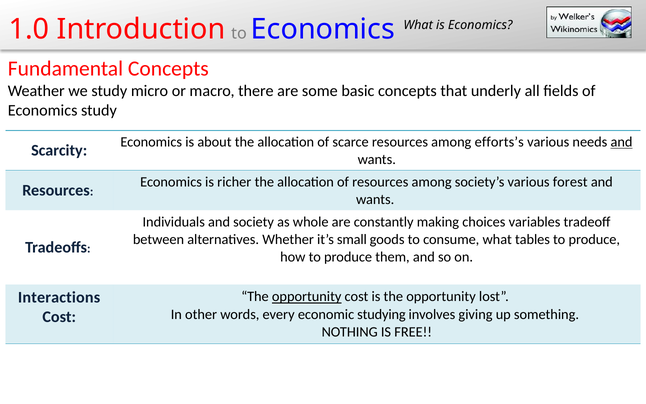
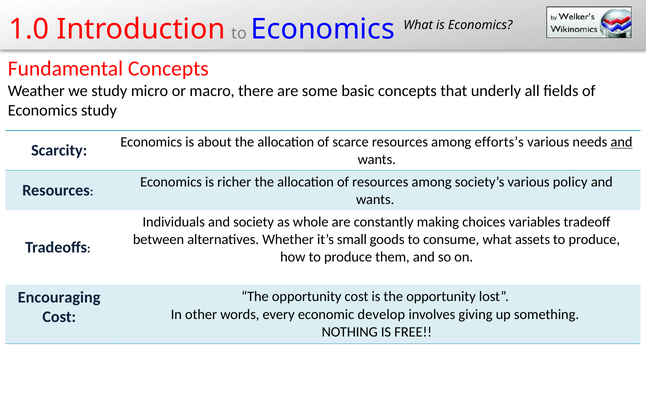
forest: forest -> policy
tables: tables -> assets
Interactions: Interactions -> Encouraging
opportunity at (307, 297) underline: present -> none
studying: studying -> develop
